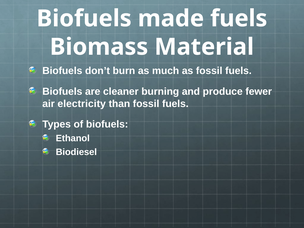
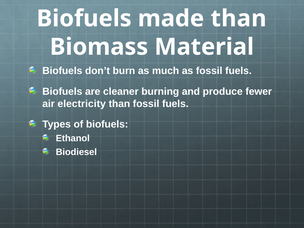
made fuels: fuels -> than
